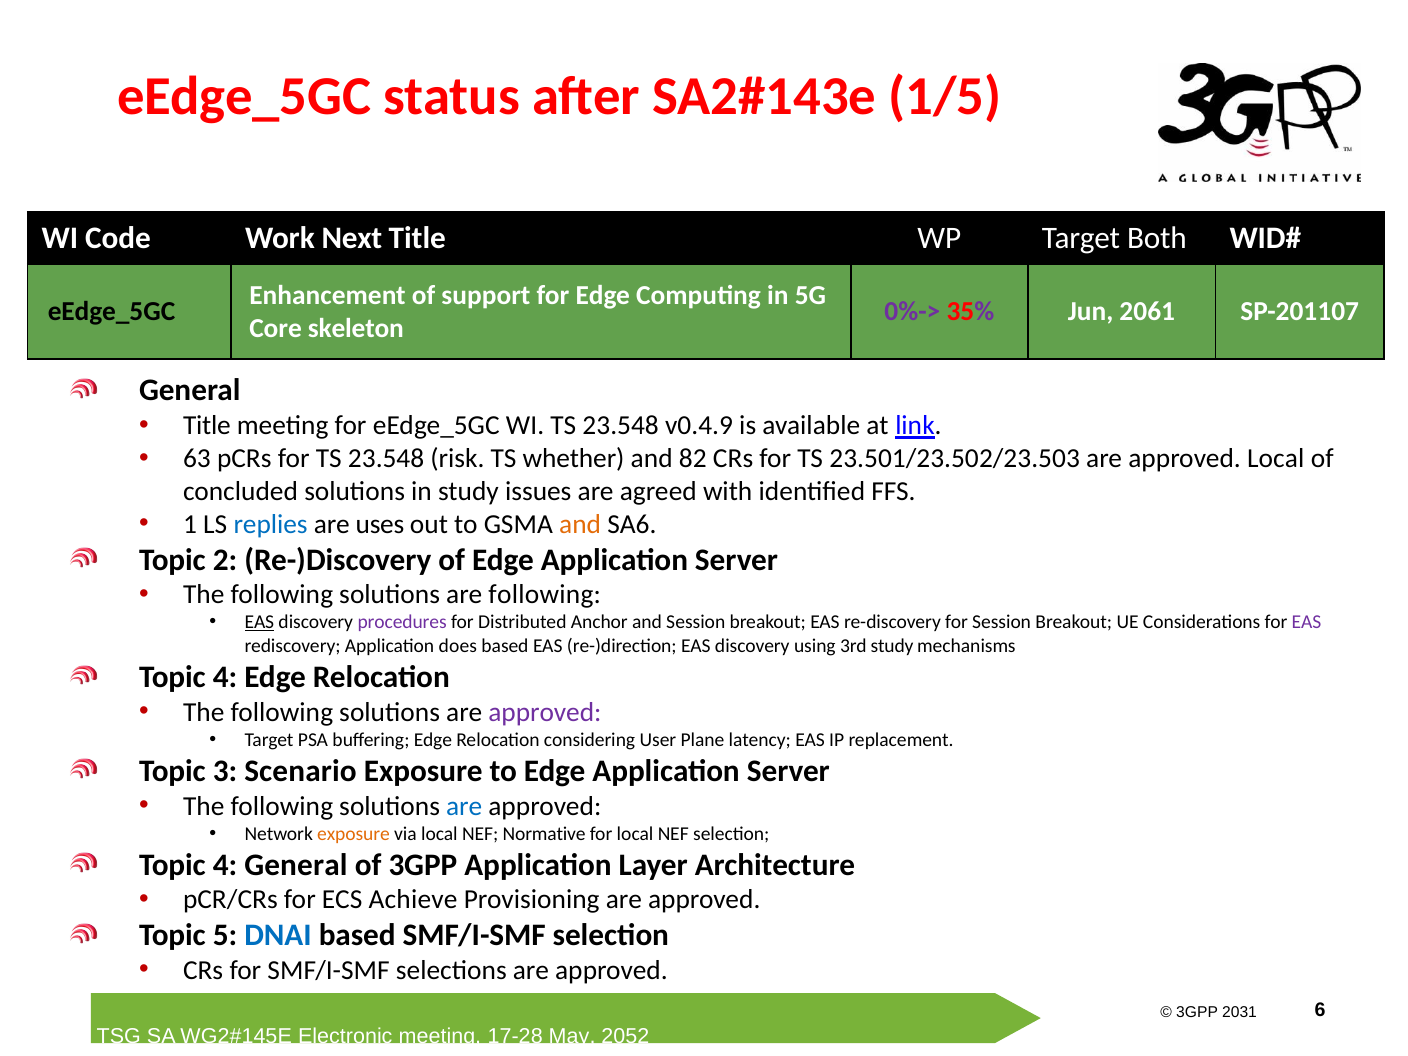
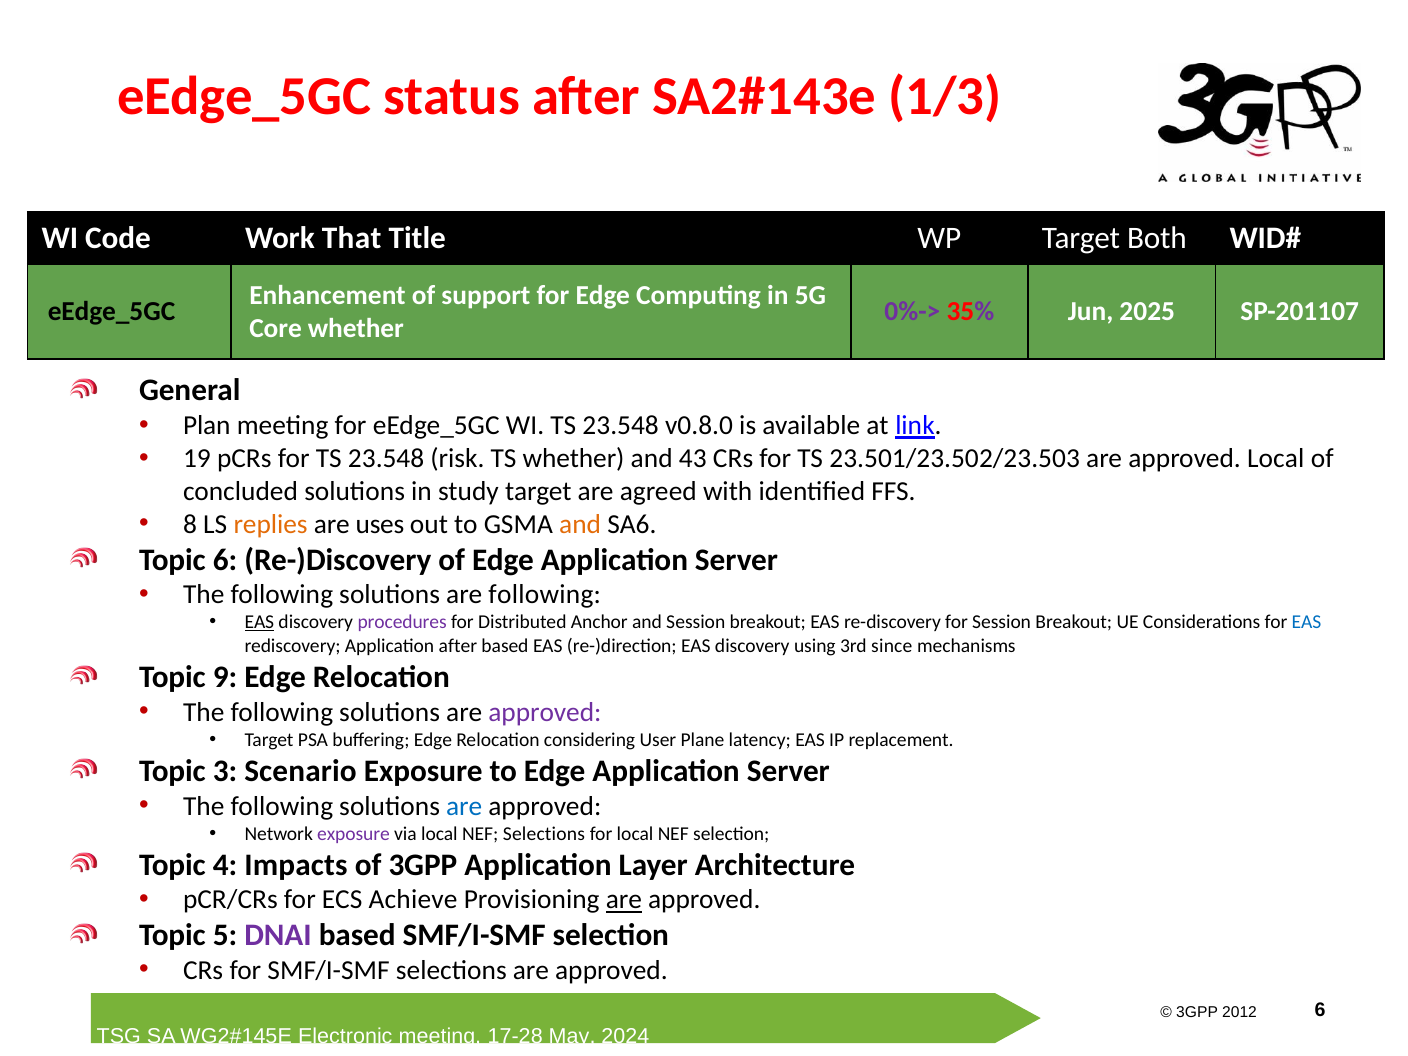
1/5: 1/5 -> 1/3
Next: Next -> That
2061: 2061 -> 2025
Core skeleton: skeleton -> whether
Title at (207, 425): Title -> Plan
v0.4.9: v0.4.9 -> v0.8.0
63: 63 -> 19
82: 82 -> 43
study issues: issues -> target
1: 1 -> 8
replies colour: blue -> orange
Topic 2: 2 -> 6
EAS at (1307, 622) colour: purple -> blue
Application does: does -> after
3rd study: study -> since
4 at (225, 677): 4 -> 9
exposure at (354, 834) colour: orange -> purple
NEF Normative: Normative -> Selections
4 General: General -> Impacts
are at (624, 900) underline: none -> present
DNAI colour: blue -> purple
2031 at (1240, 1012): 2031 -> 2012
2052: 2052 -> 2024
